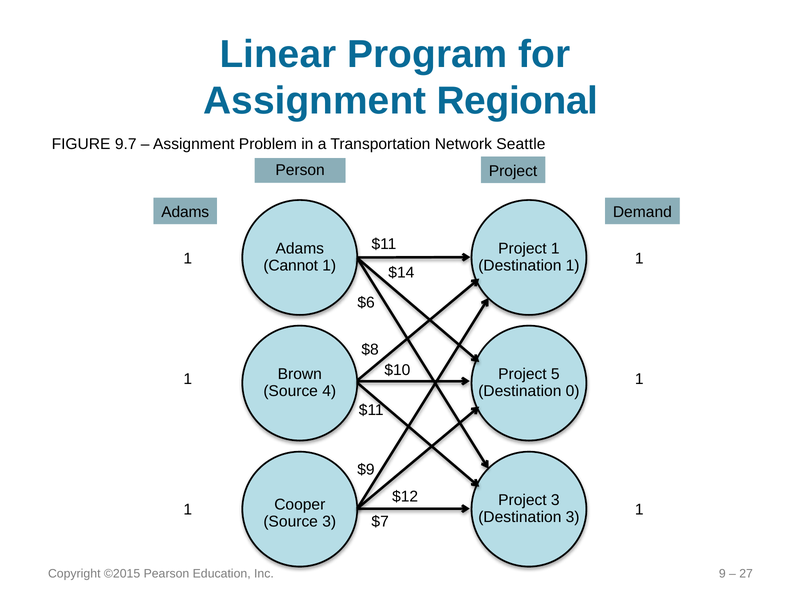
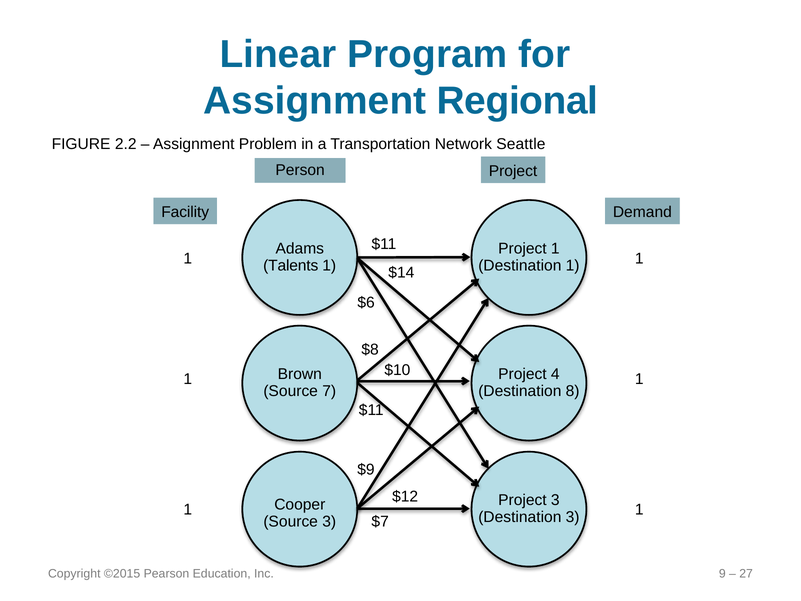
9.7: 9.7 -> 2.2
Adams at (185, 212): Adams -> Facility
Cannot: Cannot -> Talents
5: 5 -> 4
4: 4 -> 7
0: 0 -> 8
